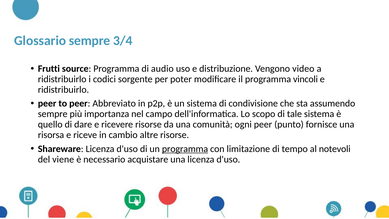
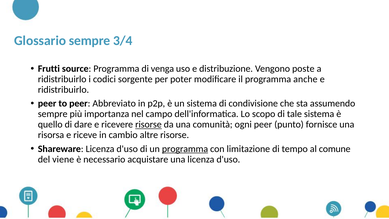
audio: audio -> venga
video: video -> poste
vincoli: vincoli -> anche
risorse at (148, 124) underline: none -> present
notevoli: notevoli -> comune
